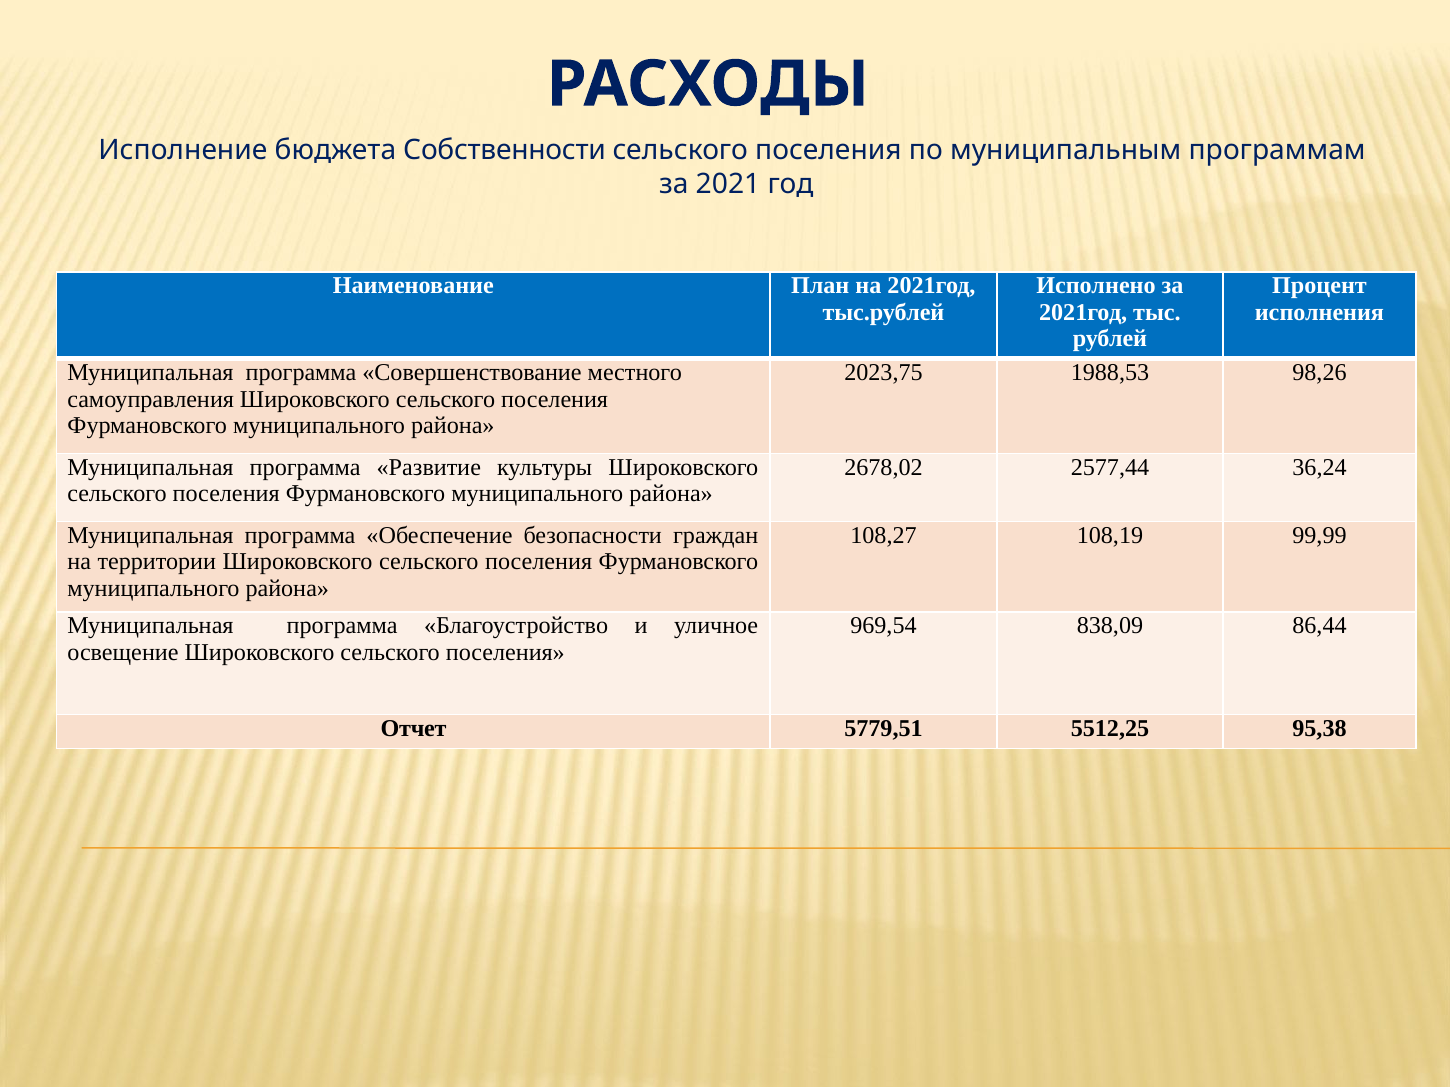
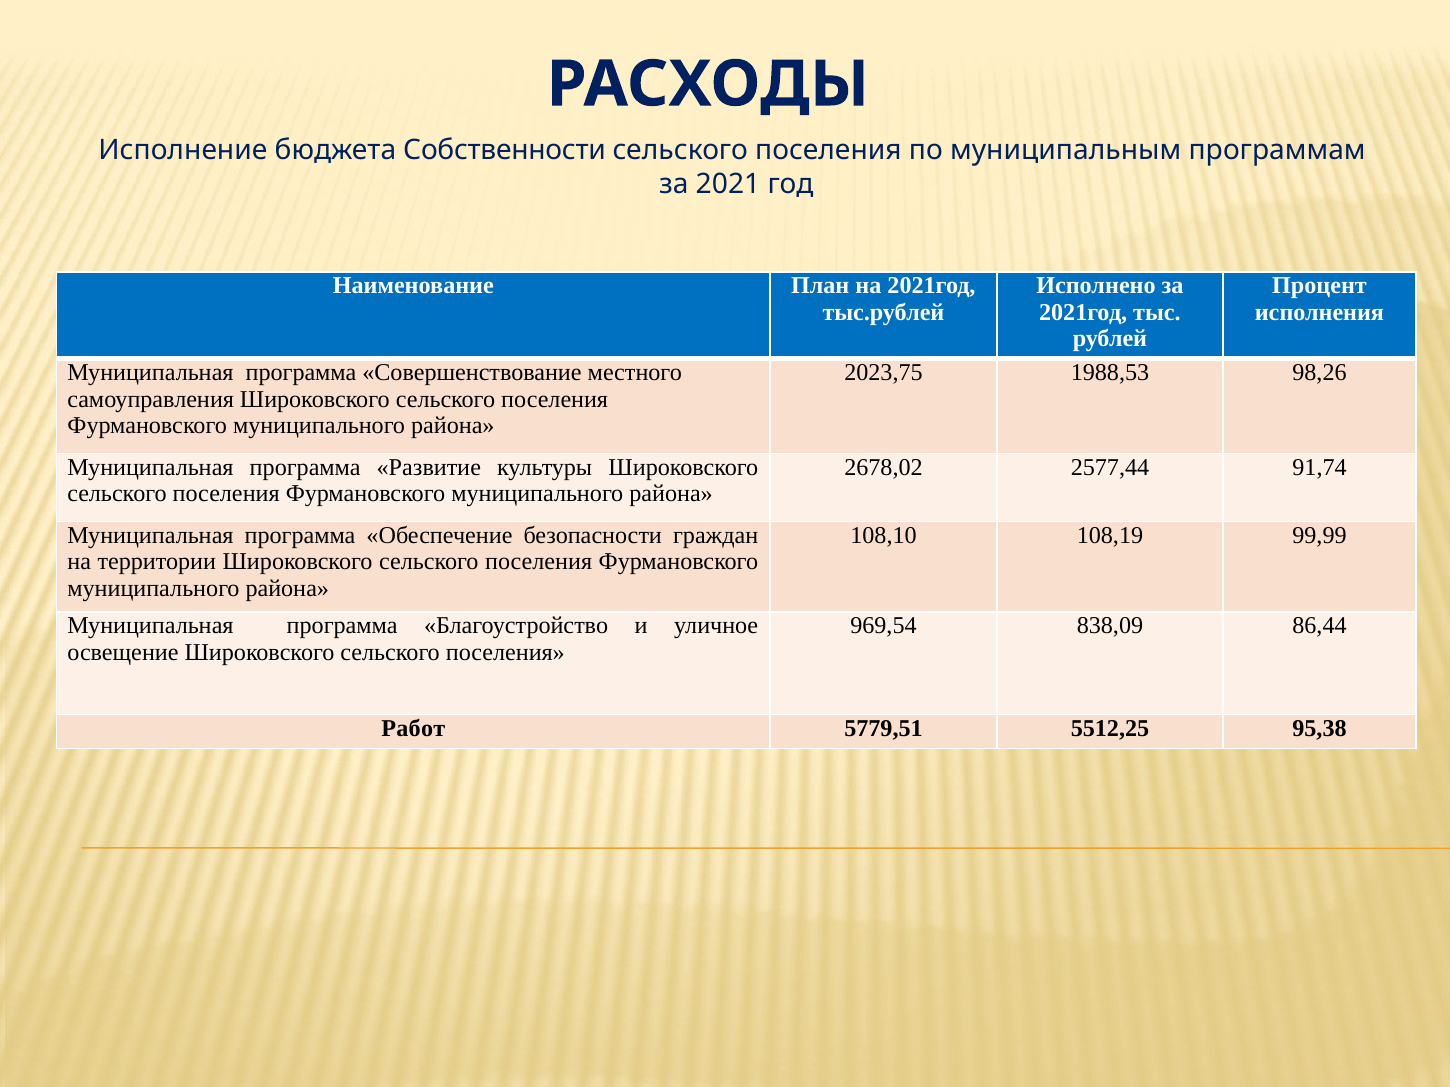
36,24: 36,24 -> 91,74
108,27: 108,27 -> 108,10
Отчет: Отчет -> Работ
